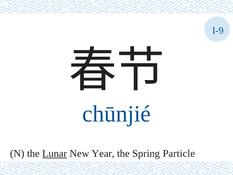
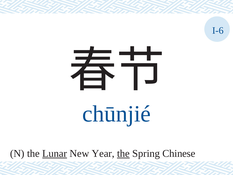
I-9: I-9 -> I-6
the at (123, 153) underline: none -> present
Particle: Particle -> Chinese
